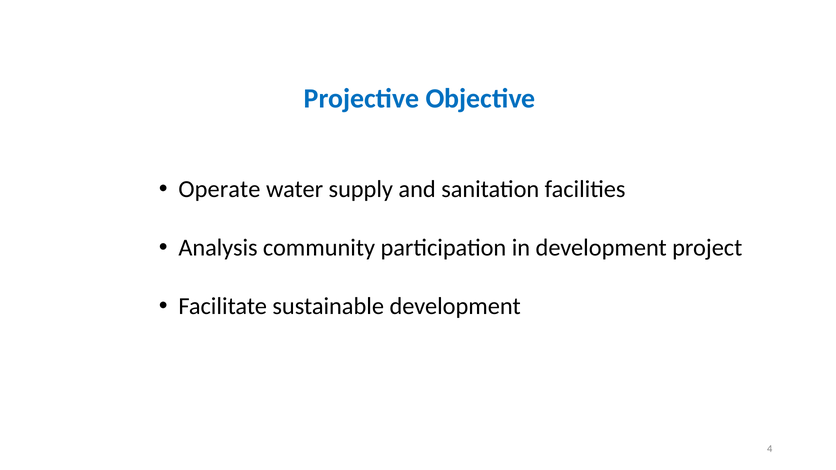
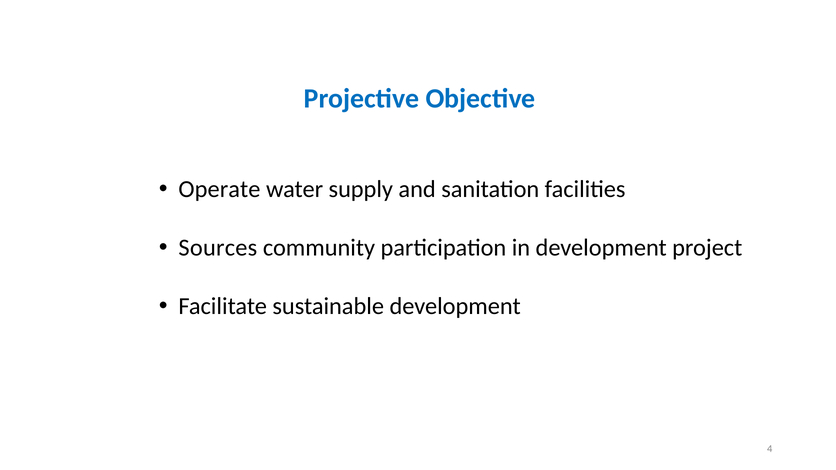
Analysis: Analysis -> Sources
